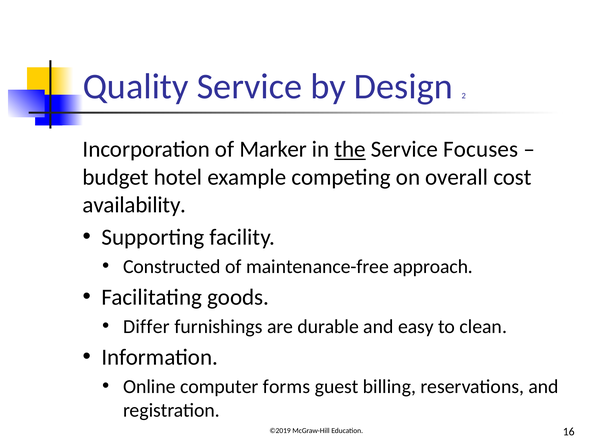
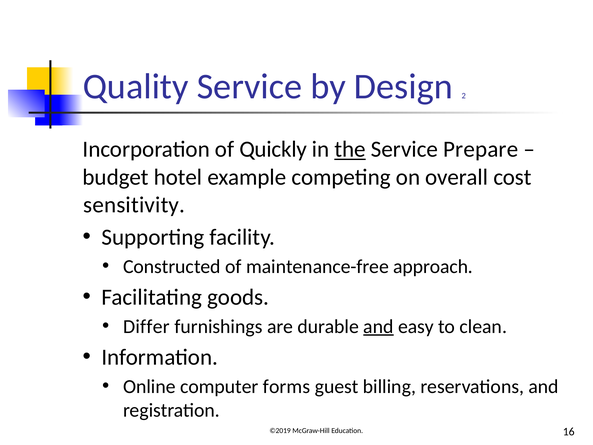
Marker: Marker -> Quickly
Focuses: Focuses -> Prepare
availability: availability -> sensitivity
and at (378, 326) underline: none -> present
